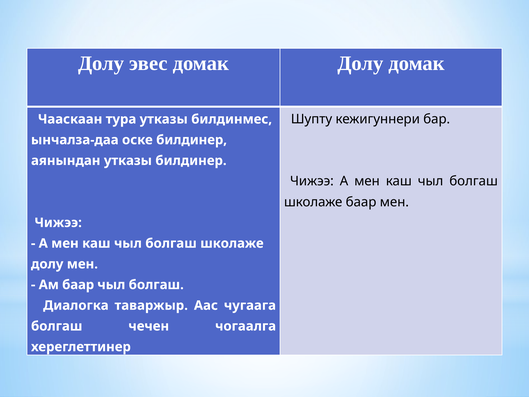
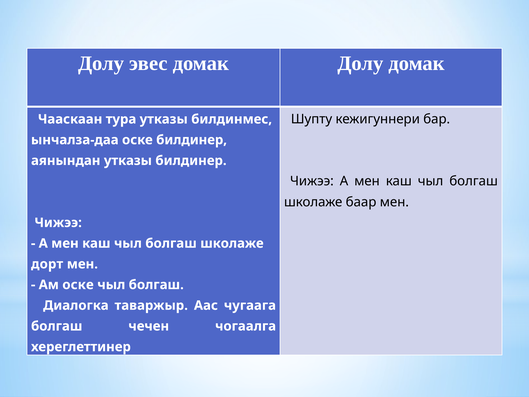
долу at (47, 264): долу -> дорт
Ам баар: баар -> оске
